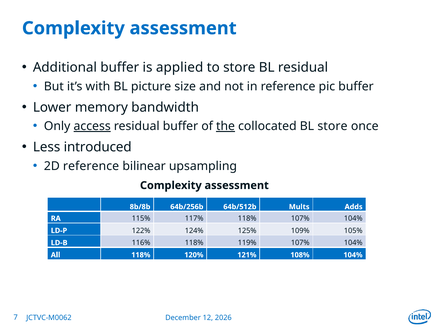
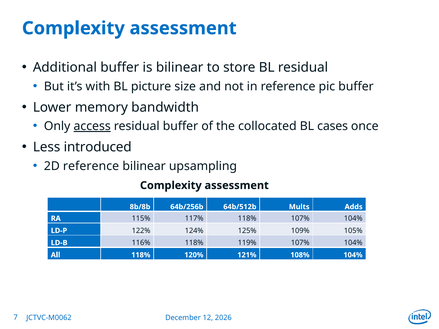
is applied: applied -> bilinear
the underline: present -> none
BL store: store -> cases
